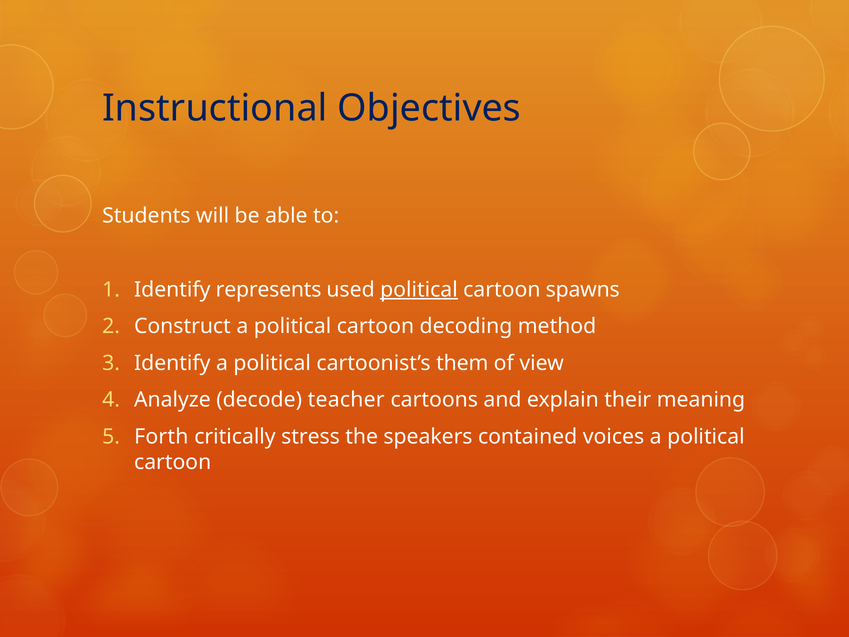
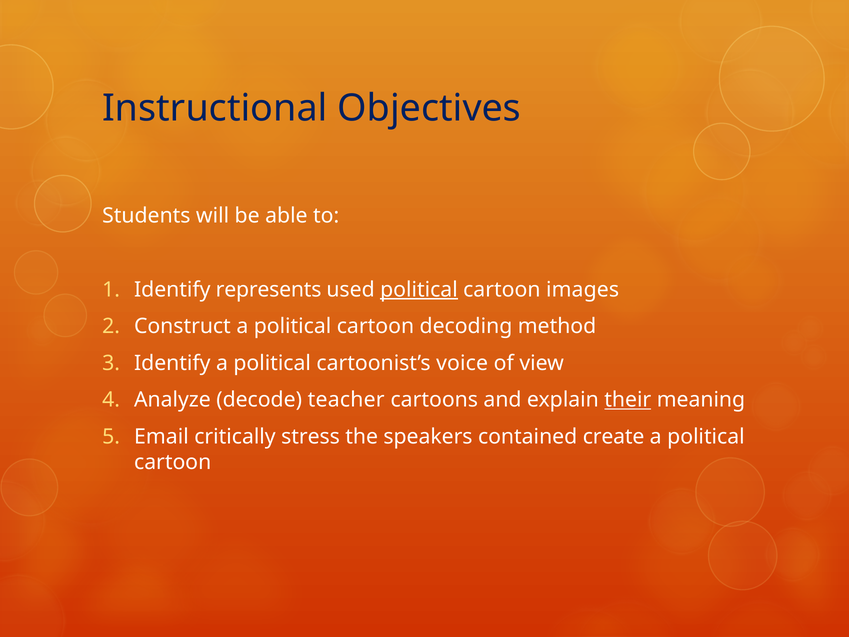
spawns: spawns -> images
them: them -> voice
their underline: none -> present
Forth: Forth -> Email
voices: voices -> create
